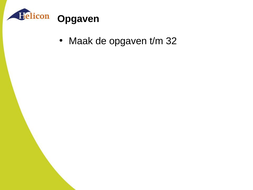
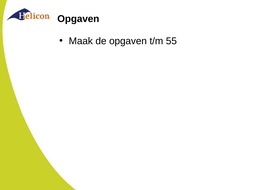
32: 32 -> 55
